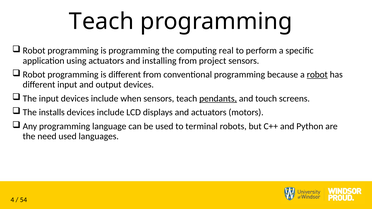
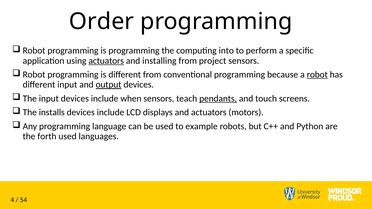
Teach at (102, 21): Teach -> Order
real: real -> into
actuators at (106, 61) underline: none -> present
output underline: none -> present
terminal: terminal -> example
need: need -> forth
